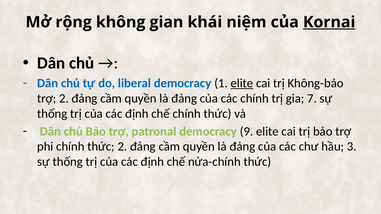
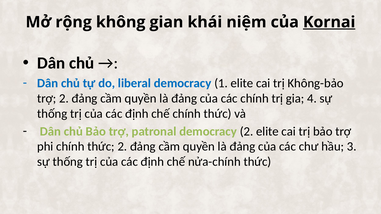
elite at (242, 83) underline: present -> none
7: 7 -> 4
democracy 9: 9 -> 2
